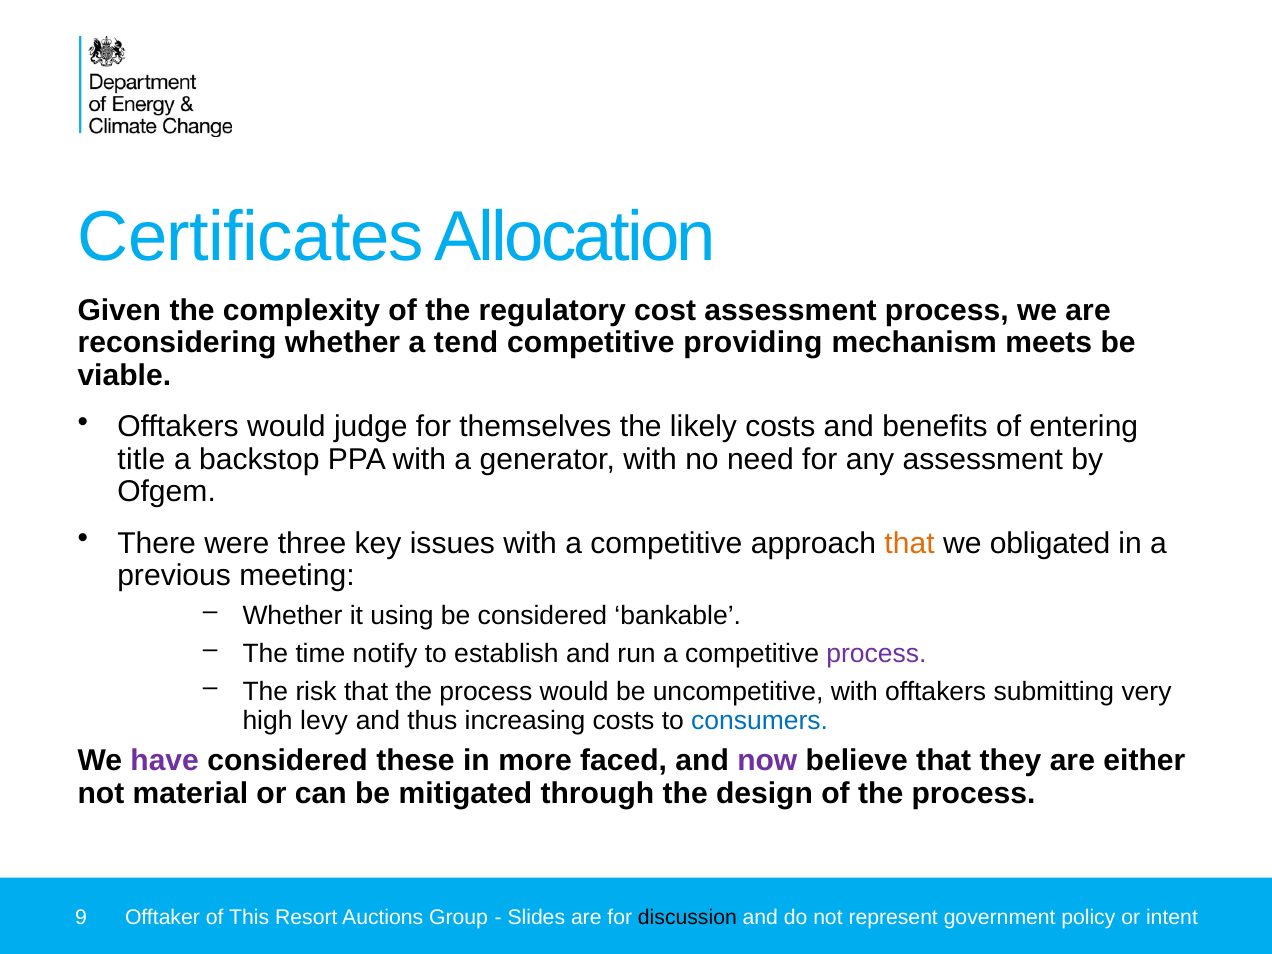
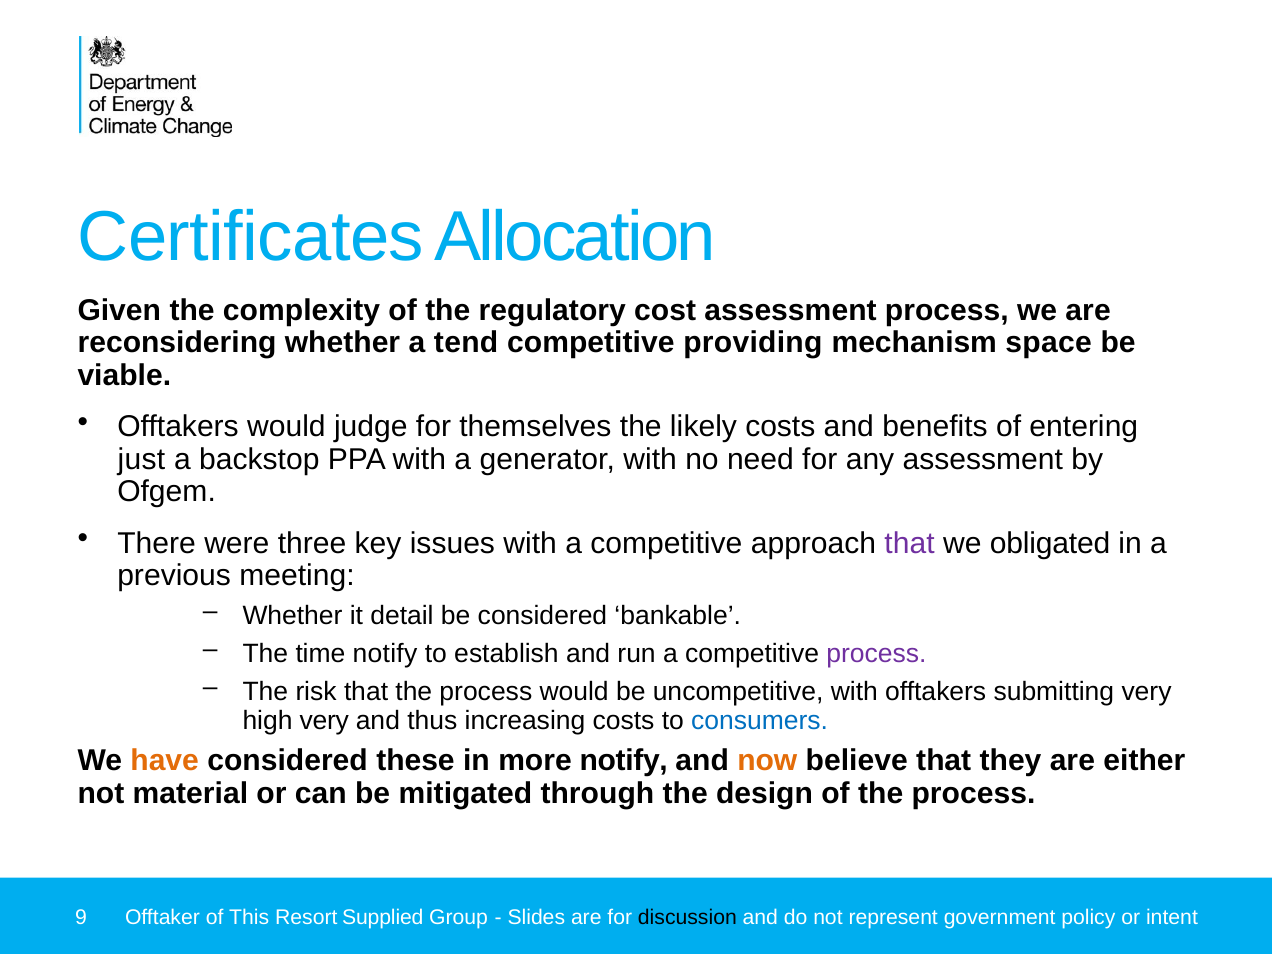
meets: meets -> space
title: title -> just
that at (910, 543) colour: orange -> purple
using: using -> detail
high levy: levy -> very
have colour: purple -> orange
more faced: faced -> notify
now colour: purple -> orange
Auctions: Auctions -> Supplied
